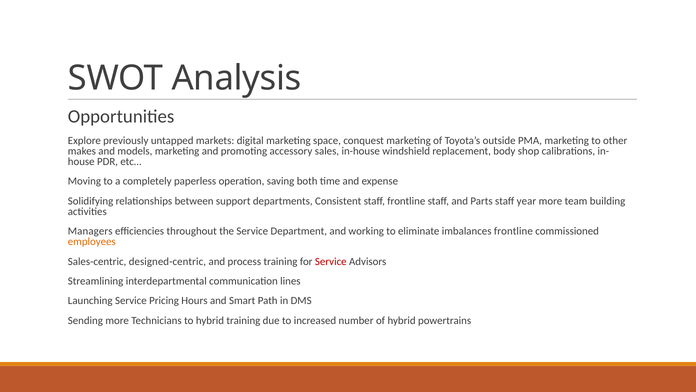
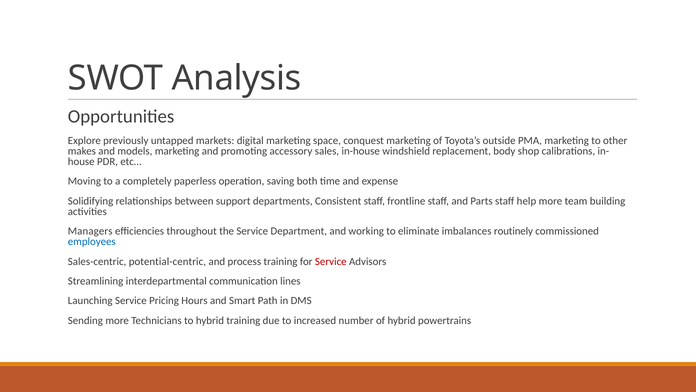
year: year -> help
imbalances frontline: frontline -> routinely
employees colour: orange -> blue
designed-centric: designed-centric -> potential-centric
